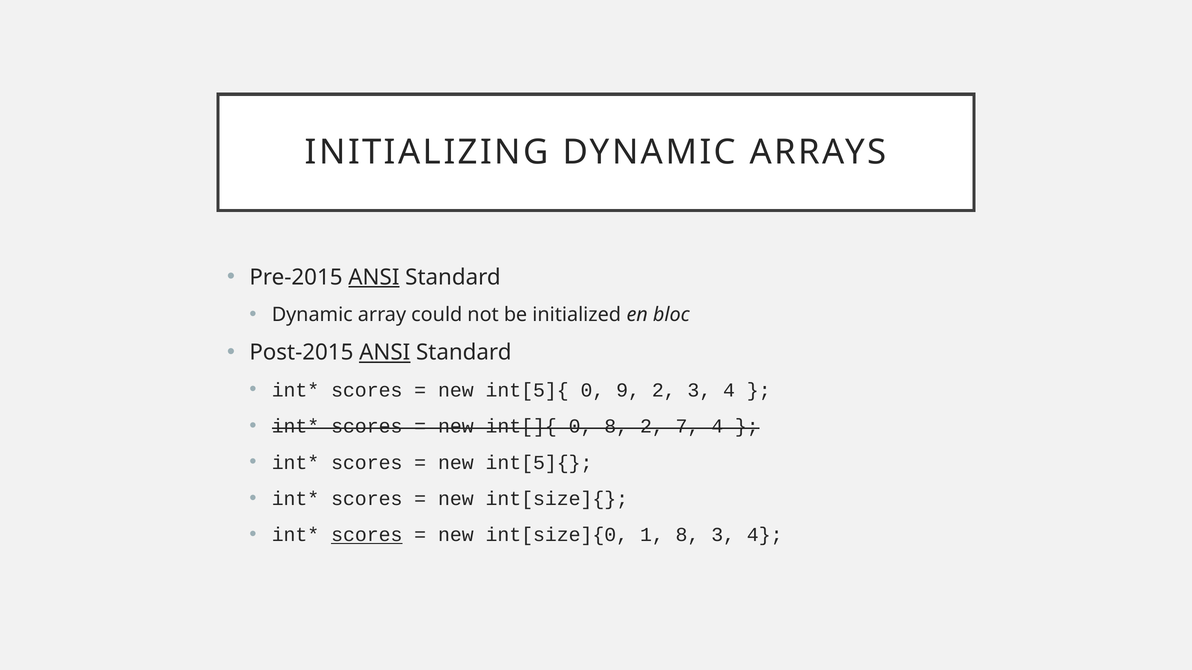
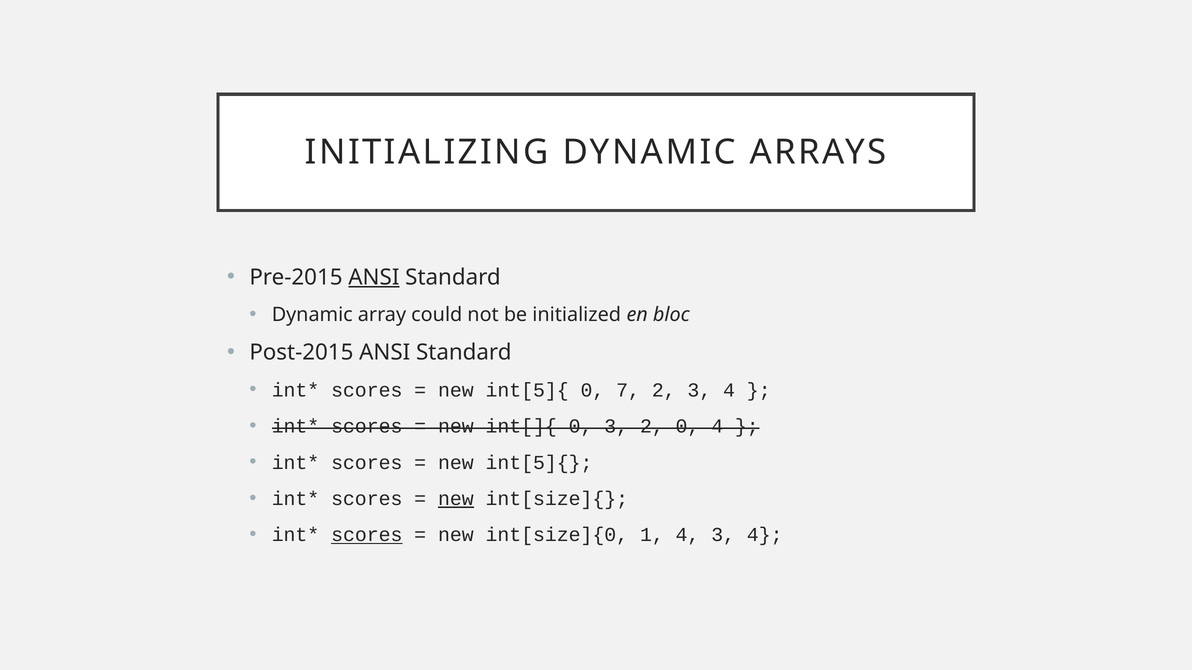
ANSI at (385, 353) underline: present -> none
9: 9 -> 7
0 8: 8 -> 3
2 7: 7 -> 0
new at (456, 499) underline: none -> present
1 8: 8 -> 4
